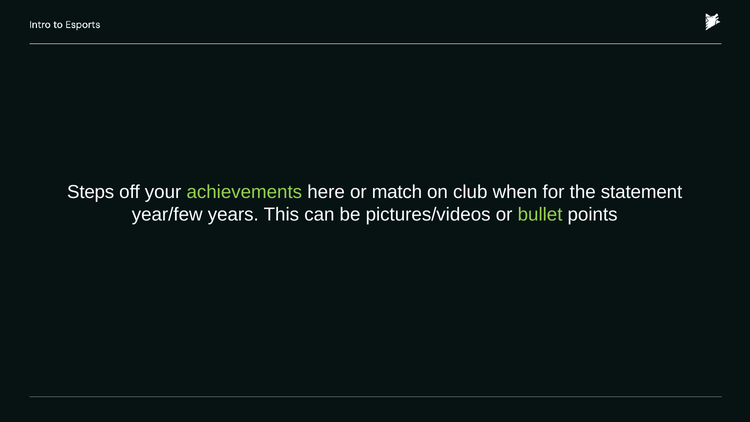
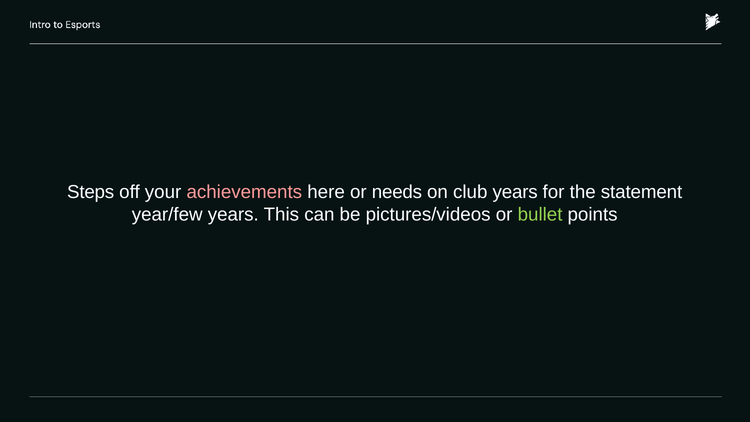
achievements colour: light green -> pink
match: match -> needs
club when: when -> years
